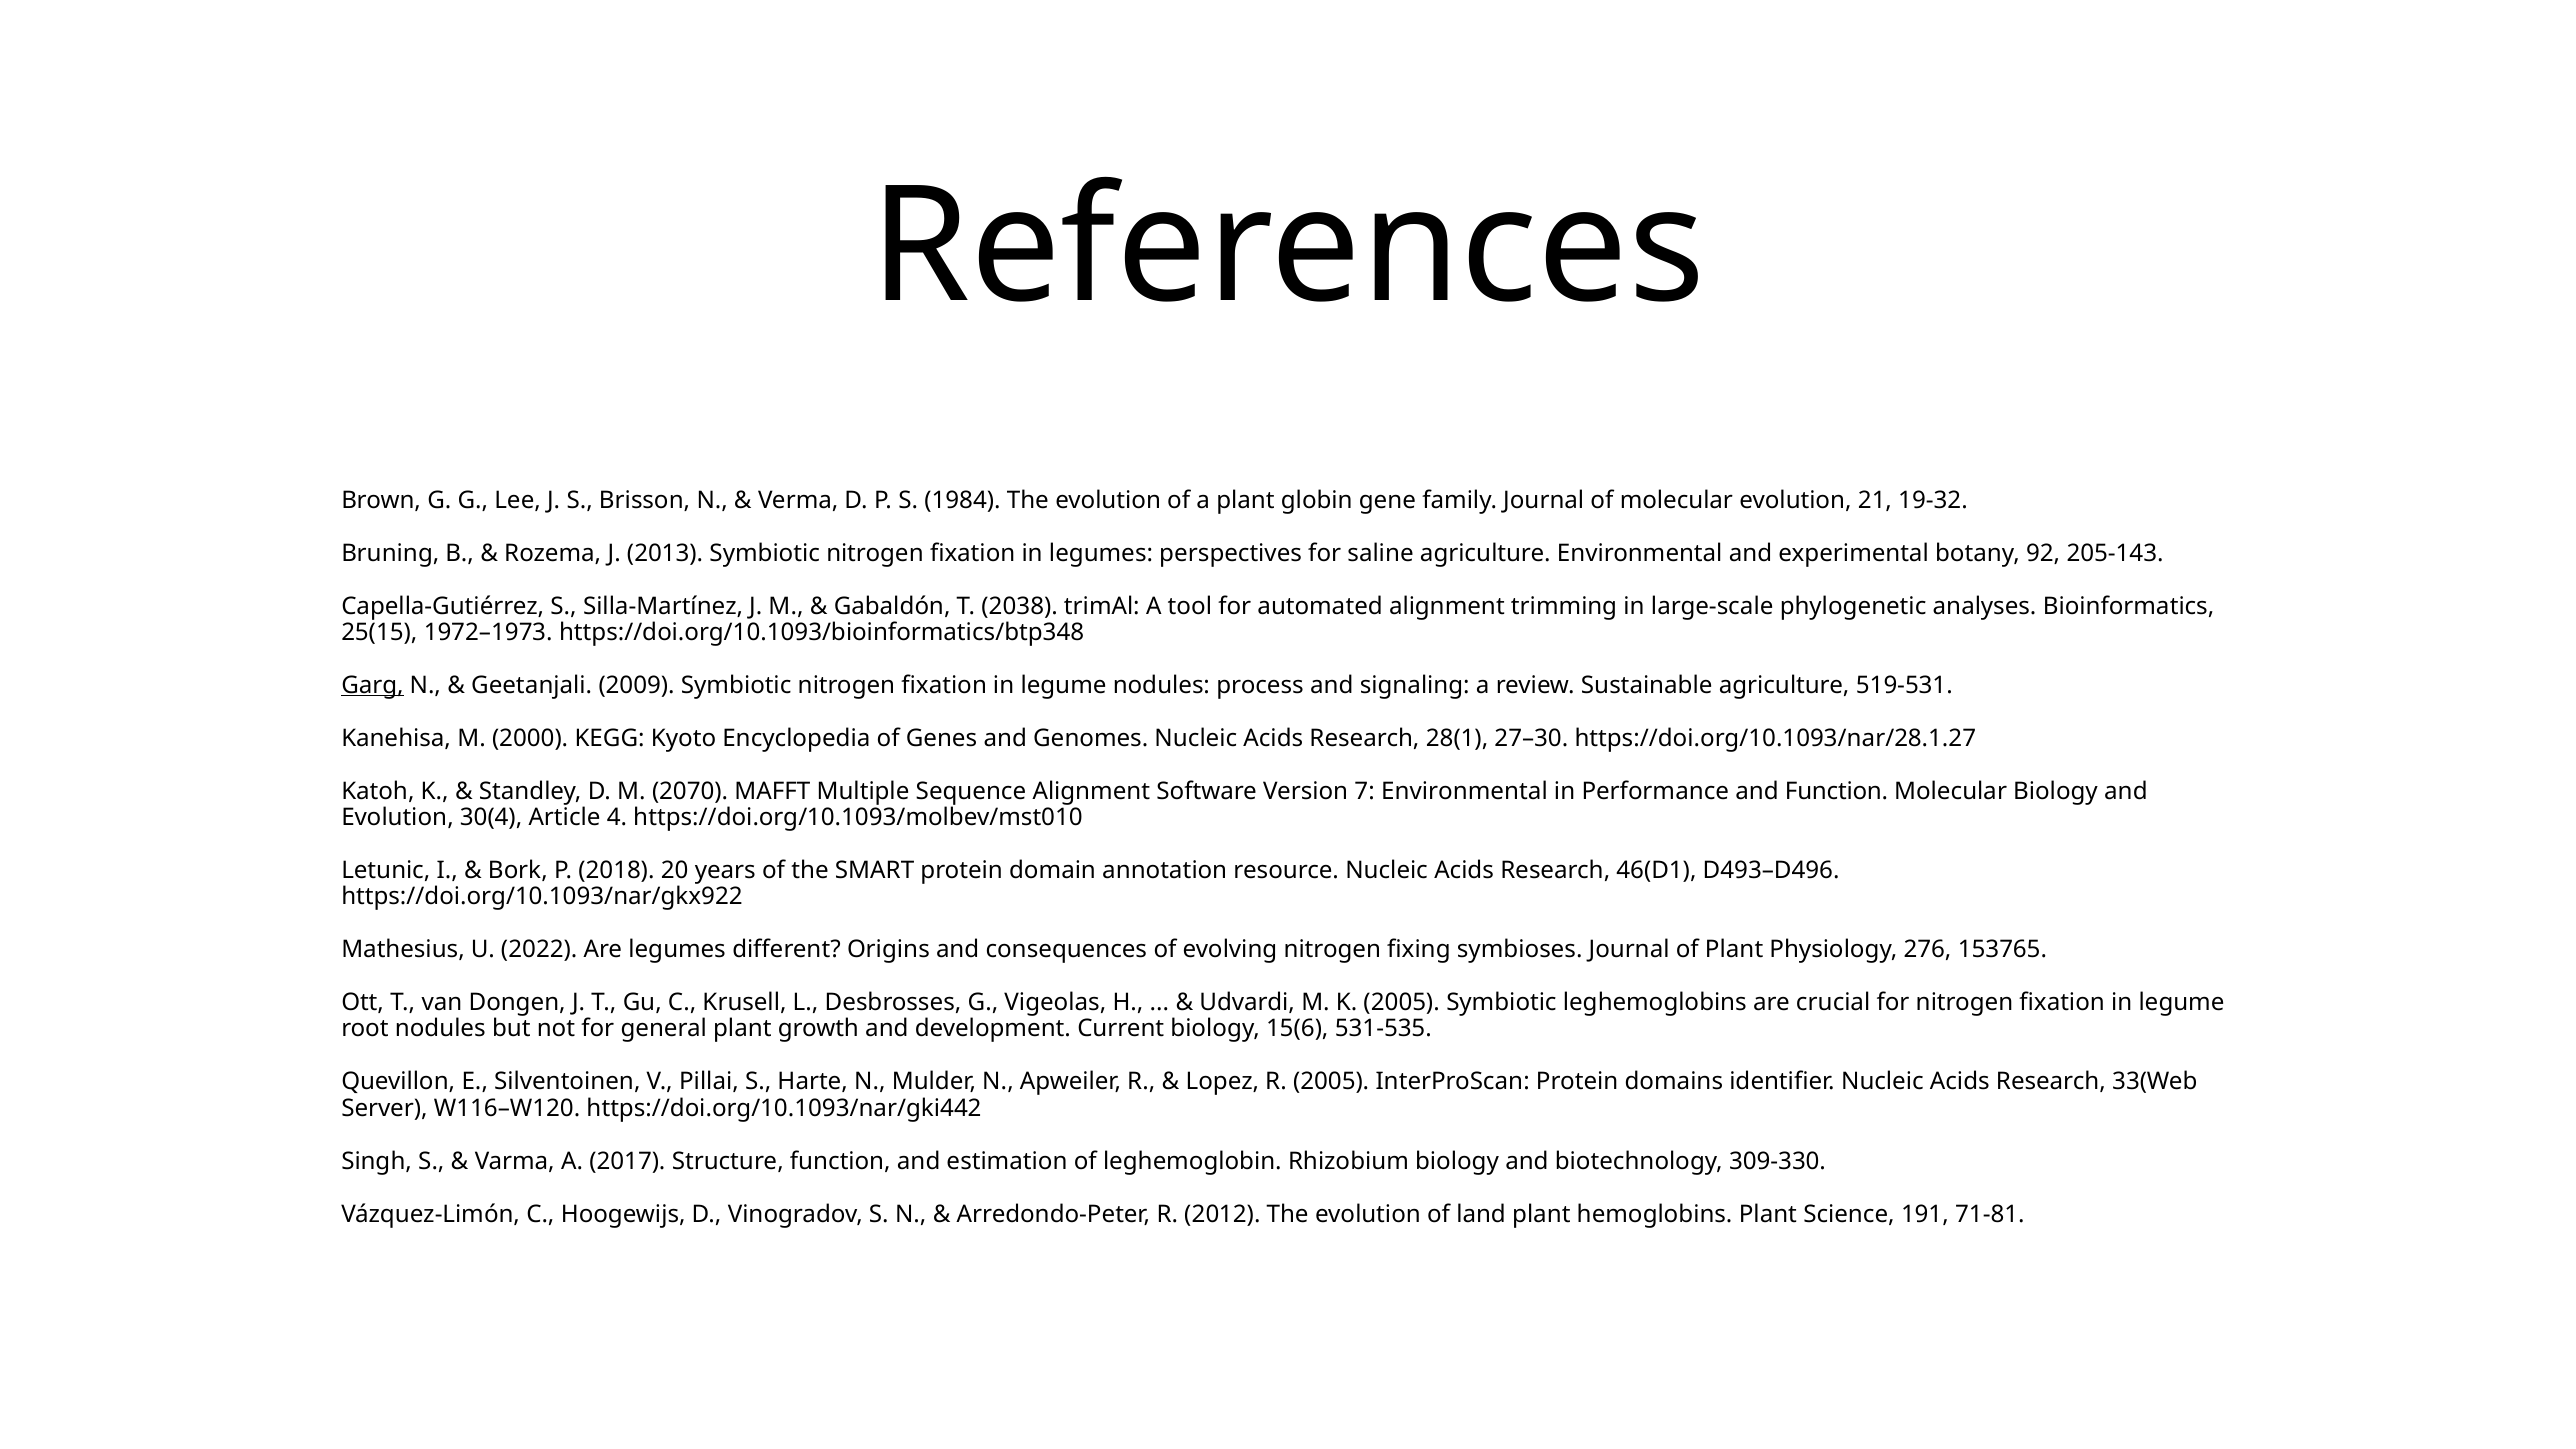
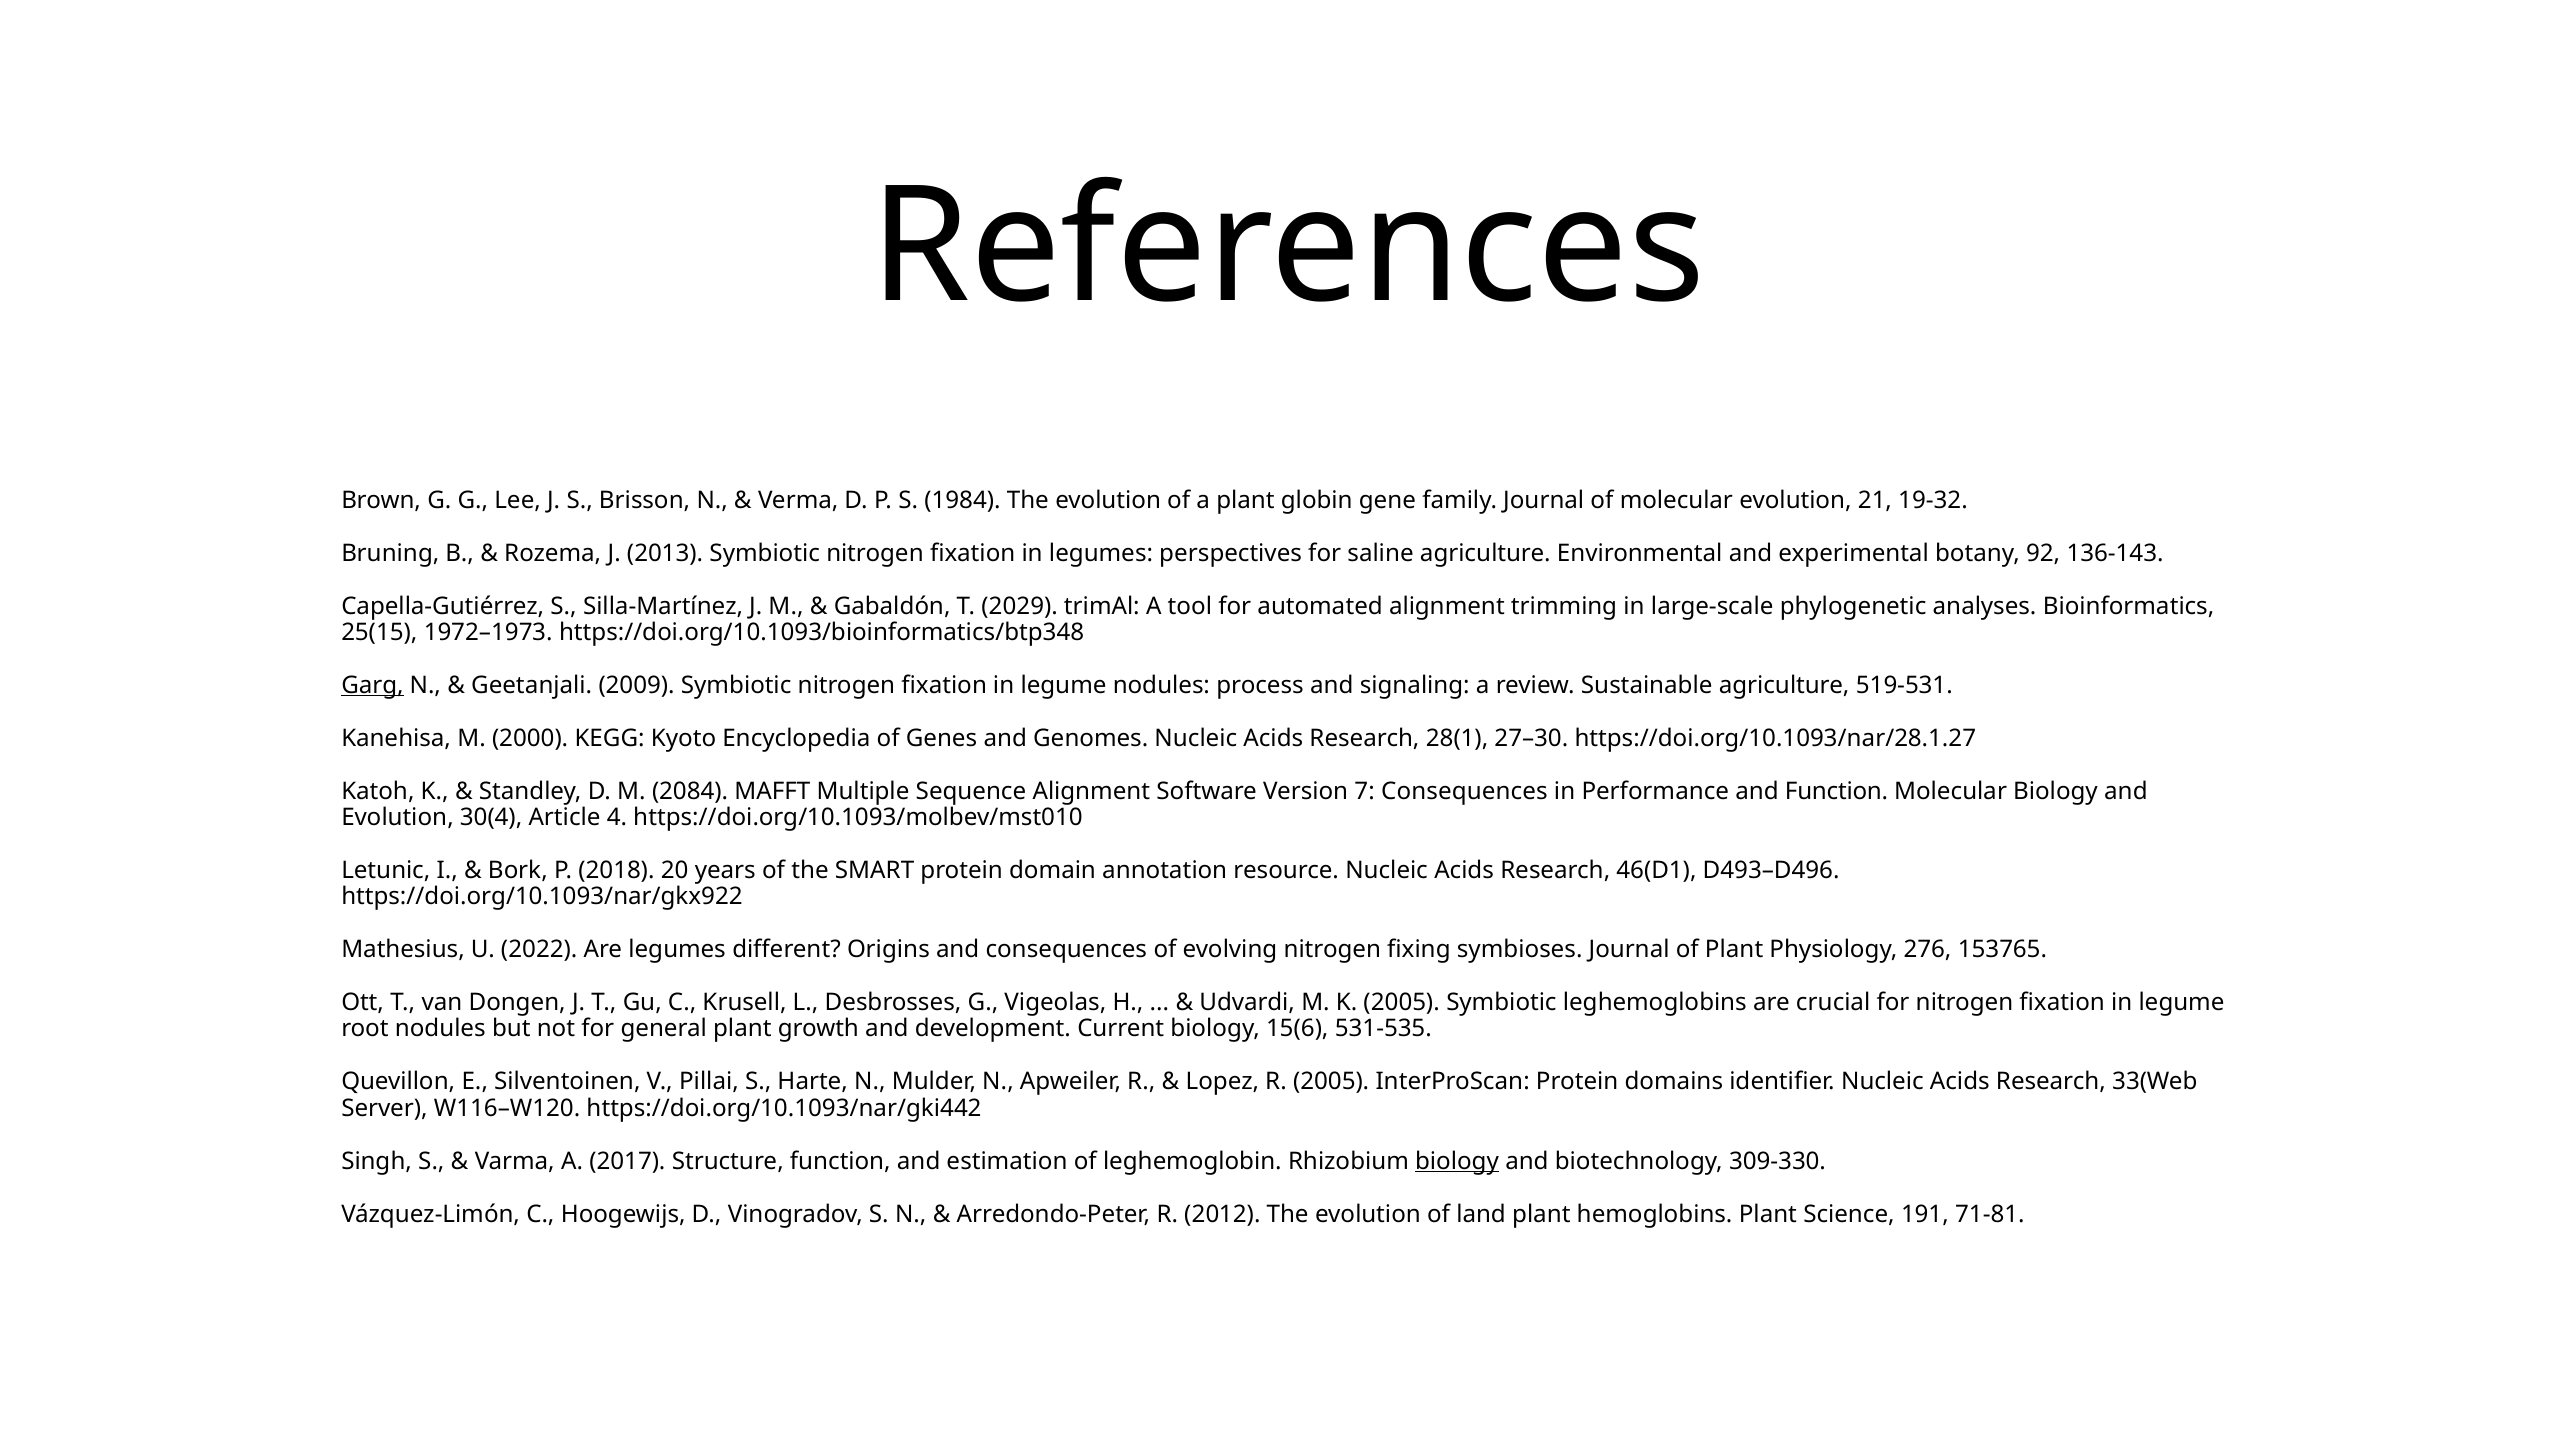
205-143: 205-143 -> 136-143
2038: 2038 -> 2029
2070: 2070 -> 2084
7 Environmental: Environmental -> Consequences
biology at (1457, 1161) underline: none -> present
